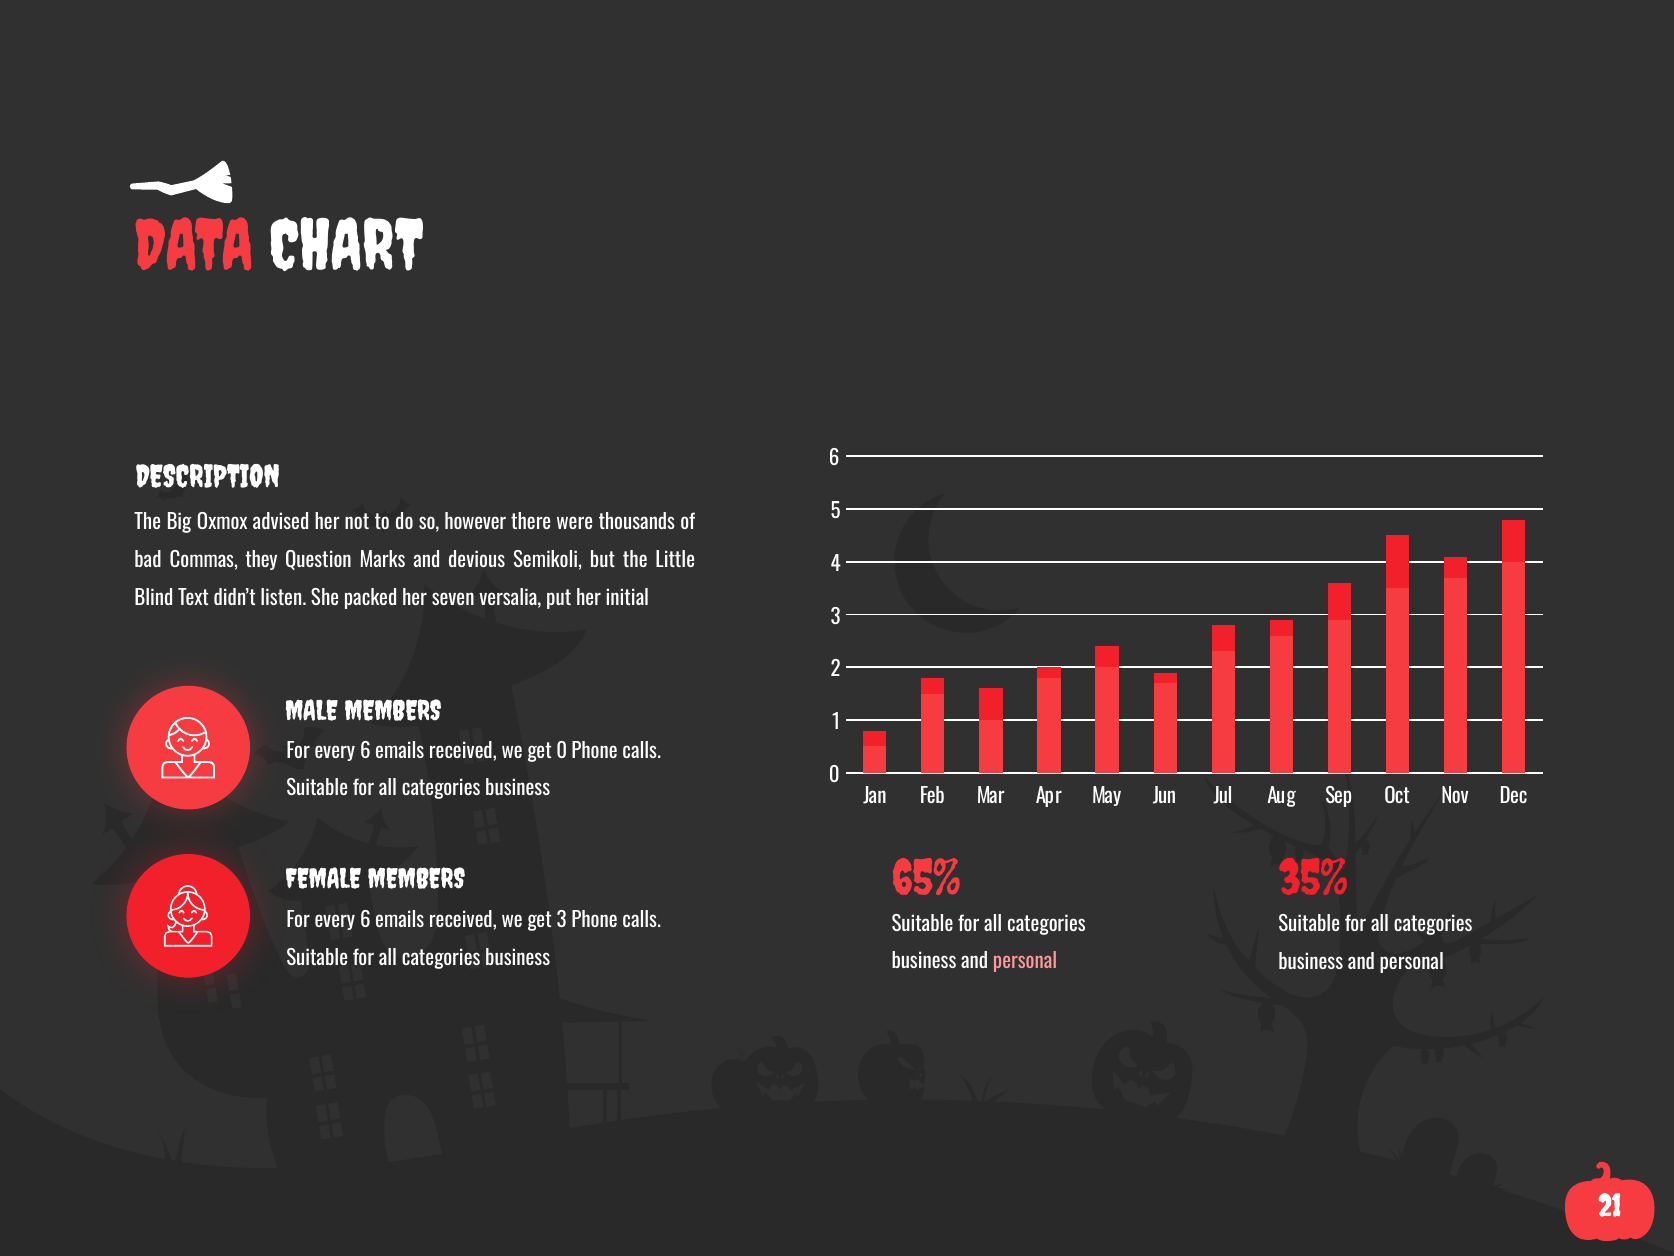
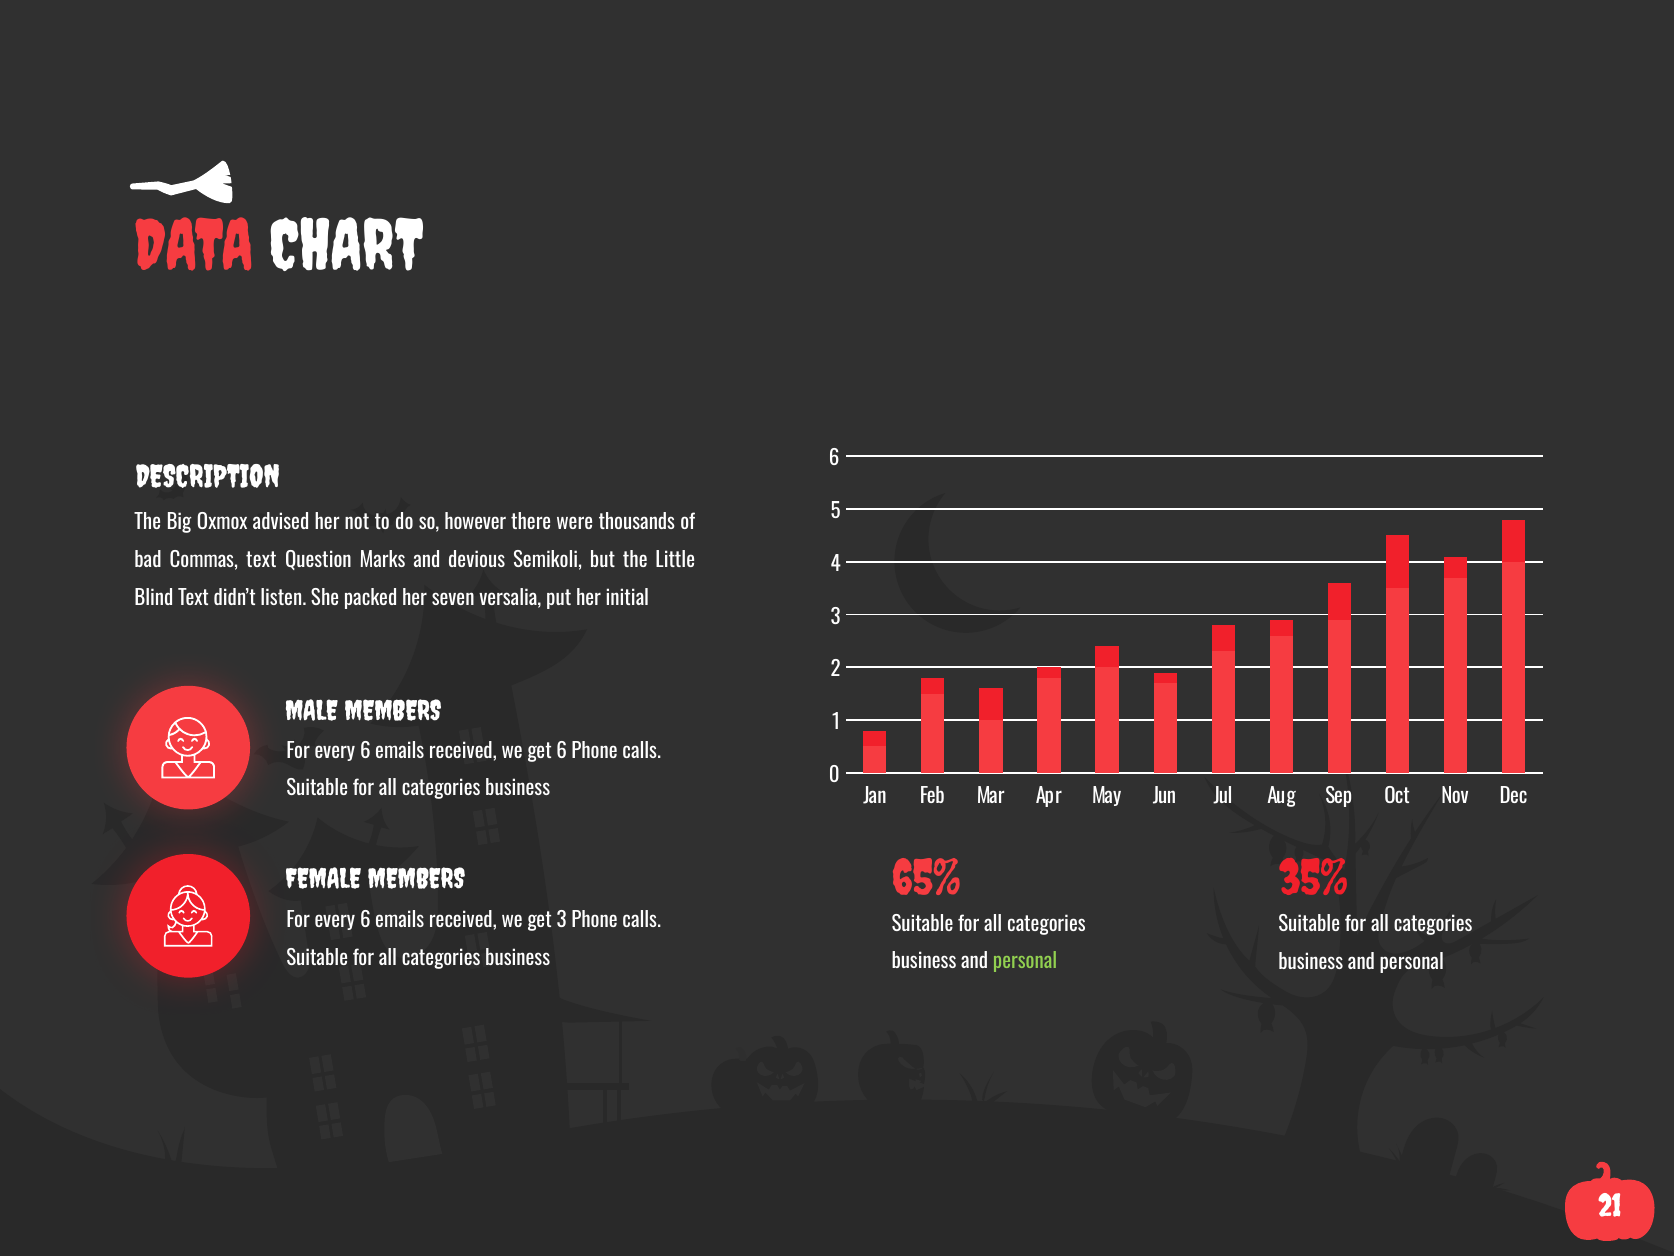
Commas they: they -> text
get 0: 0 -> 6
personal at (1025, 962) colour: pink -> light green
